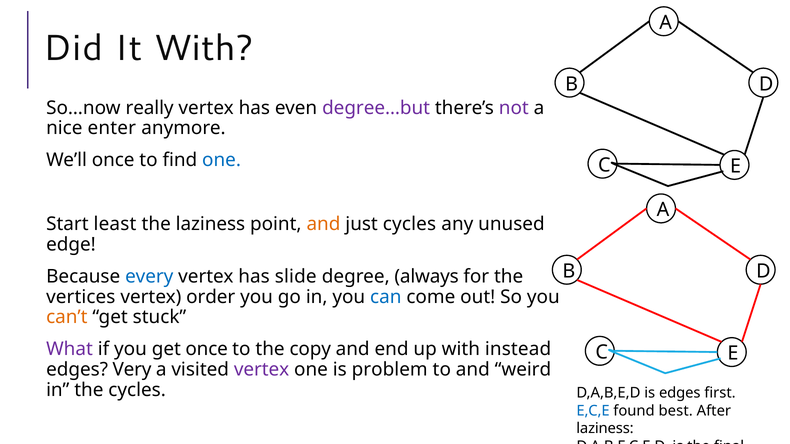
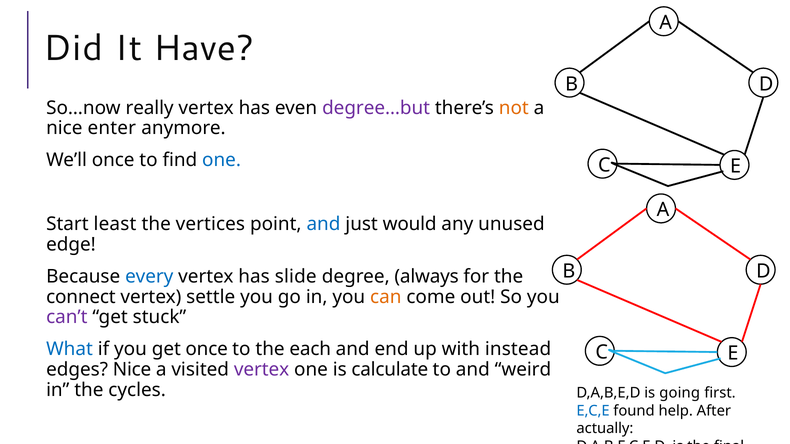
It With: With -> Have
not colour: purple -> orange
the laziness: laziness -> vertices
and at (323, 224) colour: orange -> blue
just cycles: cycles -> would
vertices: vertices -> connect
order: order -> settle
can colour: blue -> orange
can’t colour: orange -> purple
What colour: purple -> blue
copy: copy -> each
edges Very: Very -> Nice
problem: problem -> calculate
is edges: edges -> going
best: best -> help
laziness at (605, 429): laziness -> actually
